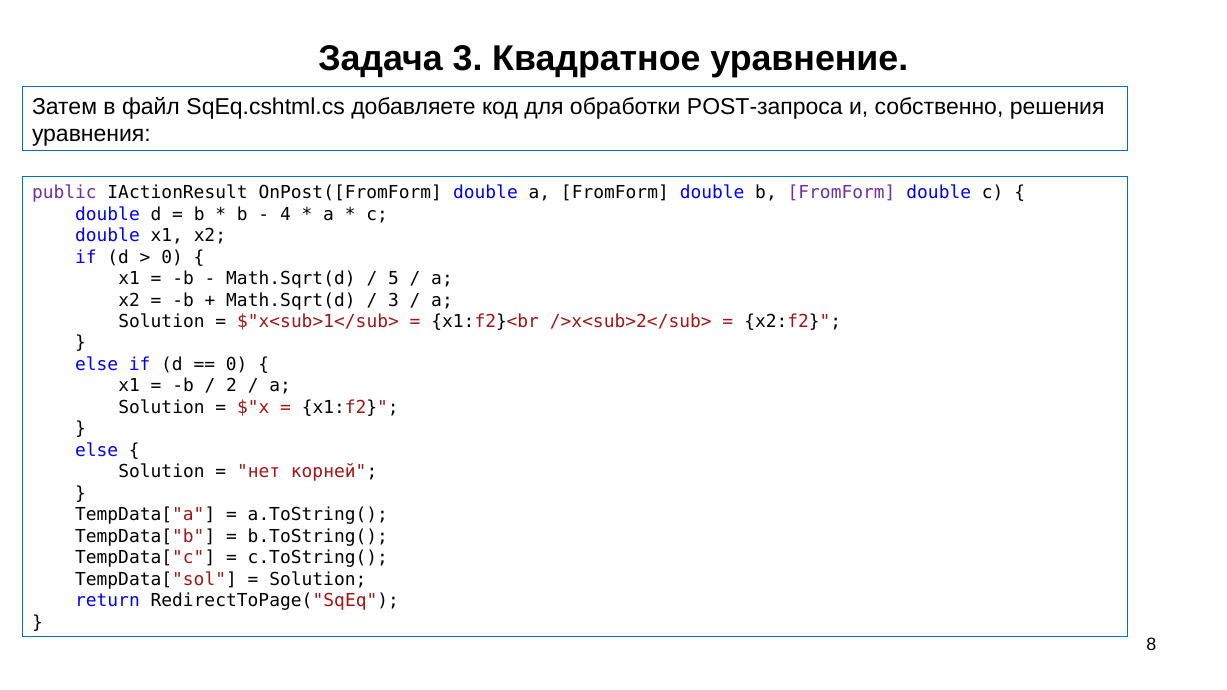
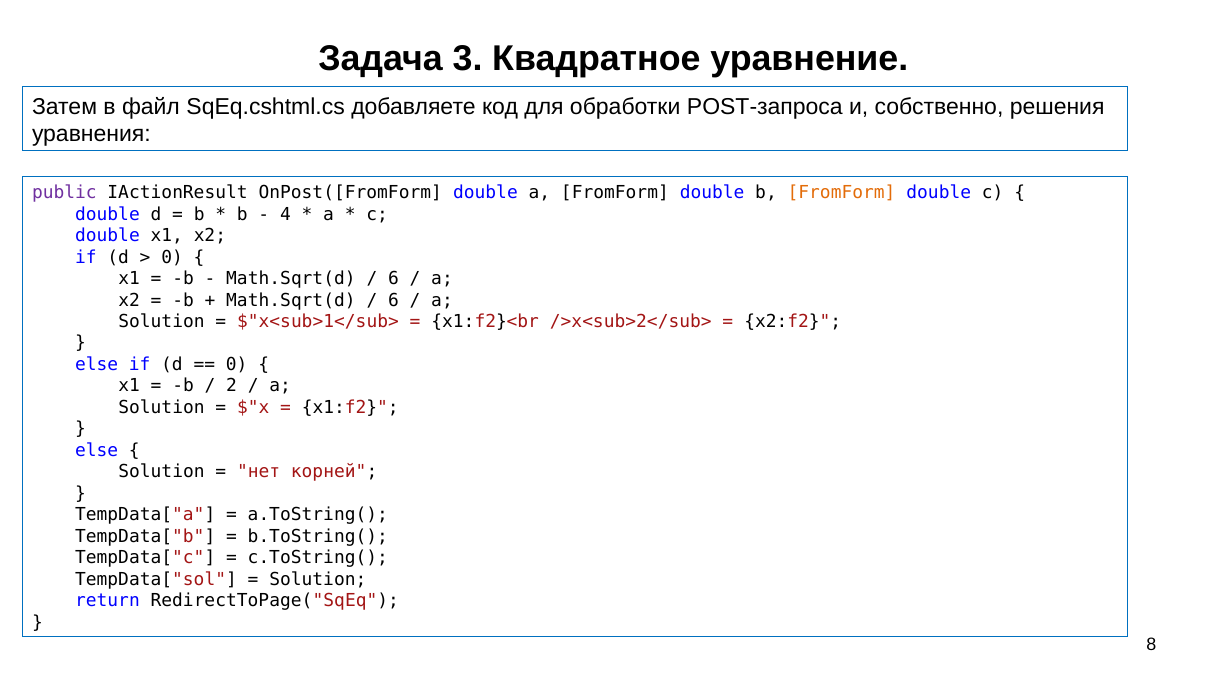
FromForm at (842, 193) colour: purple -> orange
5 at (393, 279): 5 -> 6
3 at (393, 300): 3 -> 6
